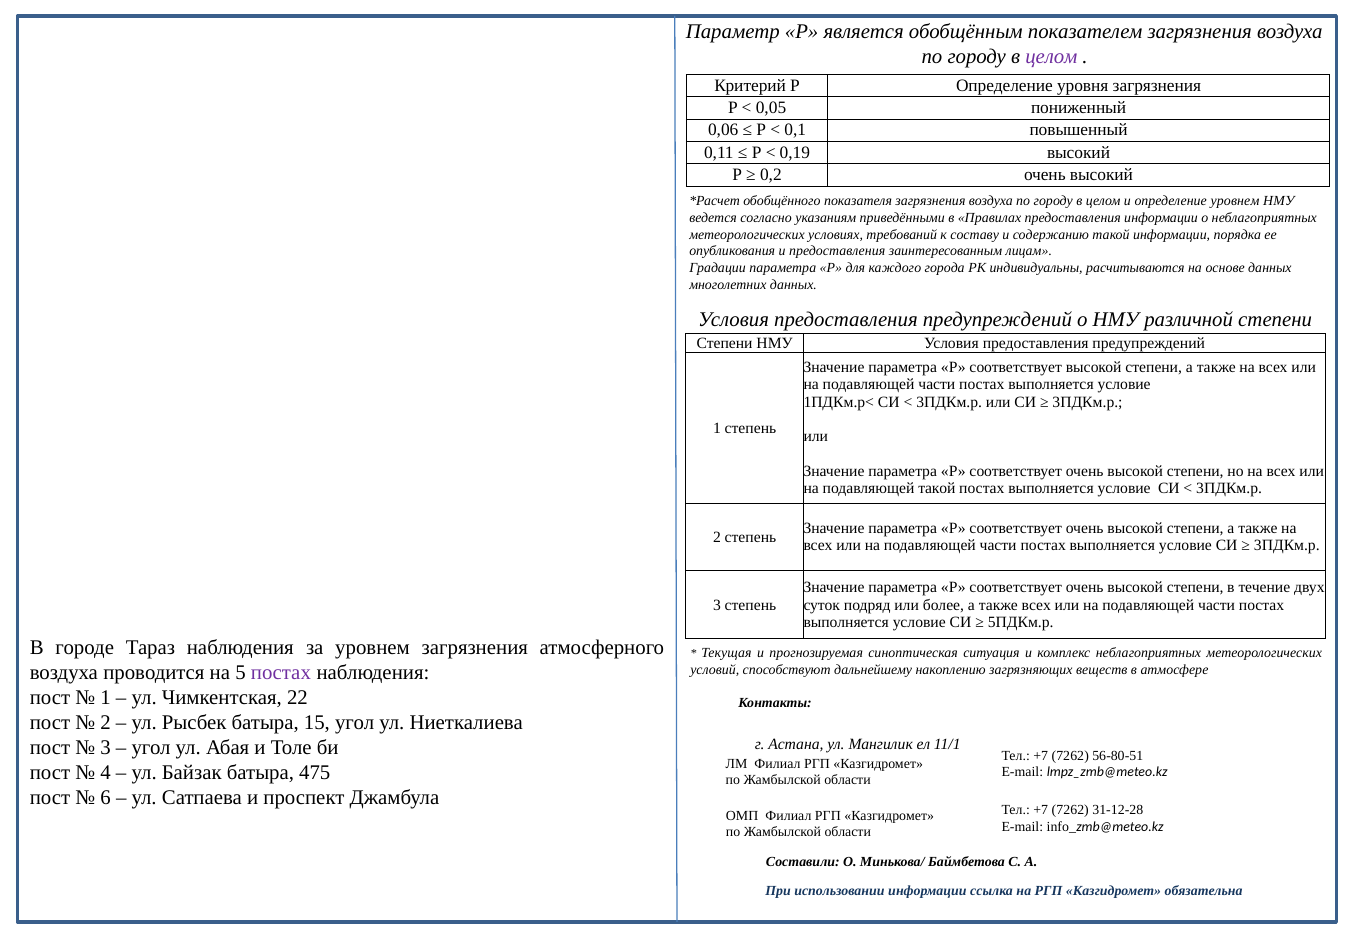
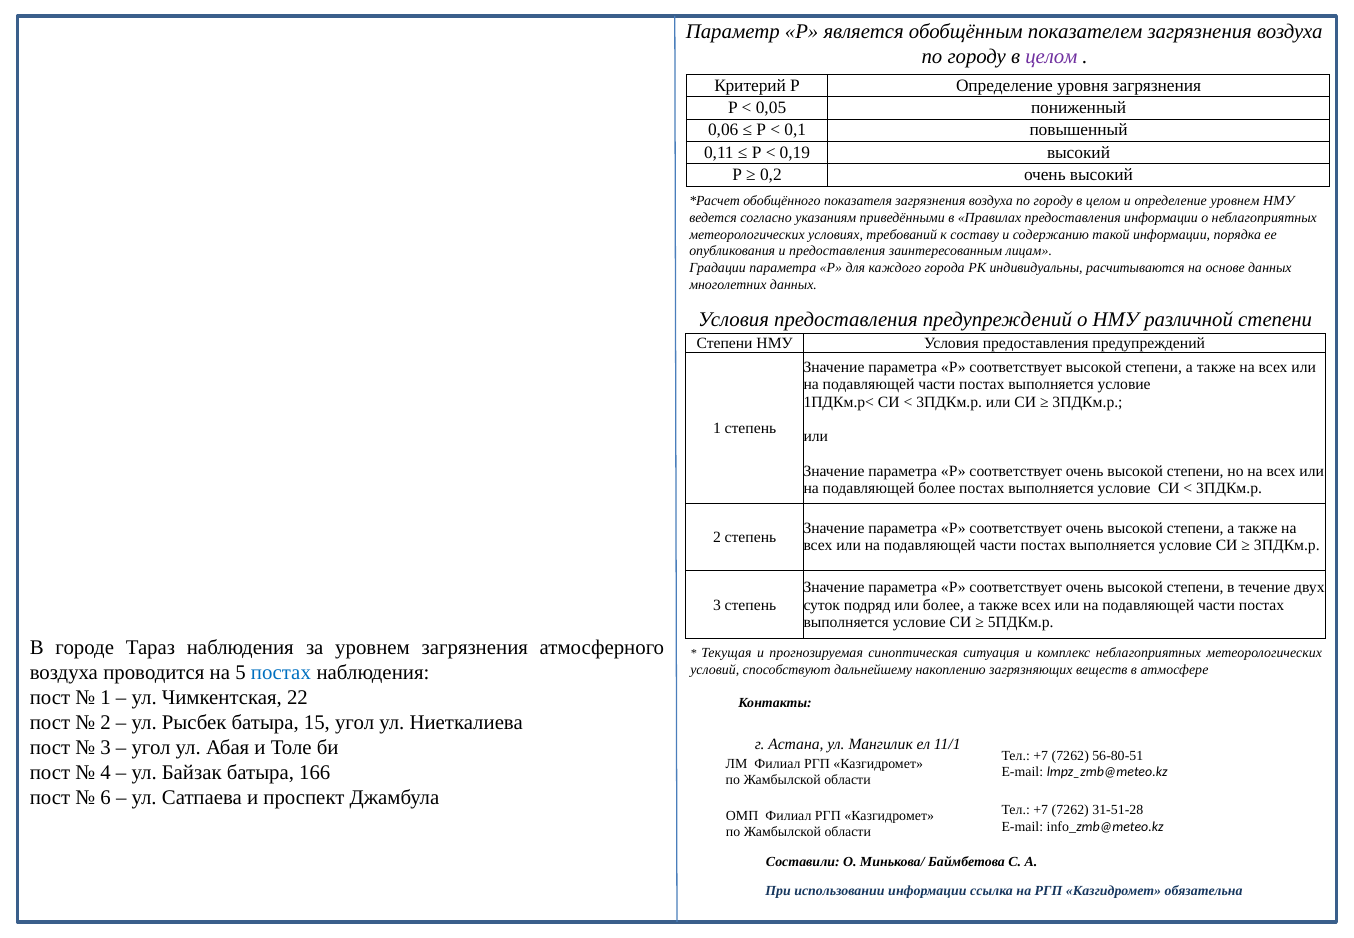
подавляющей такой: такой -> более
постах at (281, 672) colour: purple -> blue
475: 475 -> 166
31-12-28: 31-12-28 -> 31-51-28
